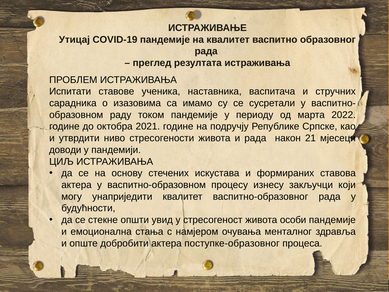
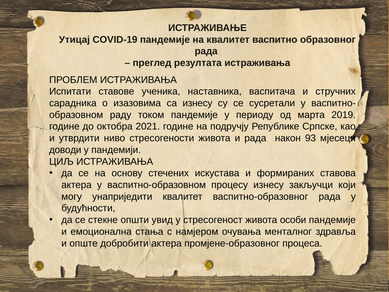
са имамо: имамо -> изнесу
2022: 2022 -> 2019
21: 21 -> 93
поступке-образовног: поступке-образовног -> промјене-образовног
